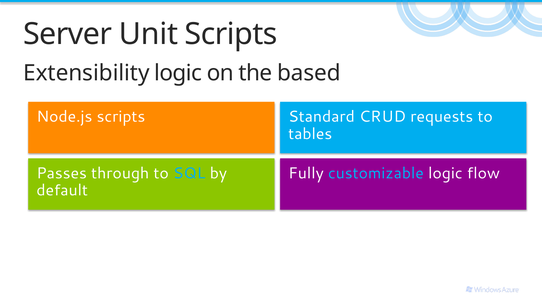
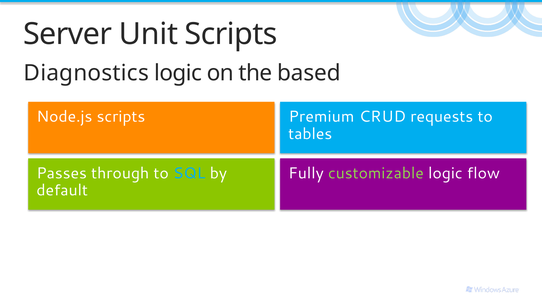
Extensibility: Extensibility -> Diagnostics
Standard: Standard -> Premium
customizable colour: light blue -> light green
